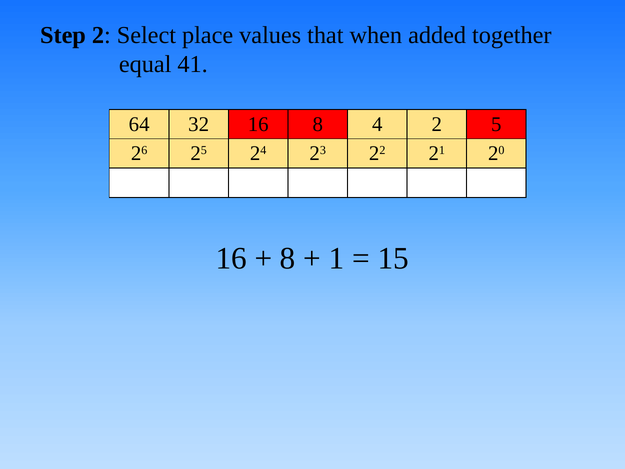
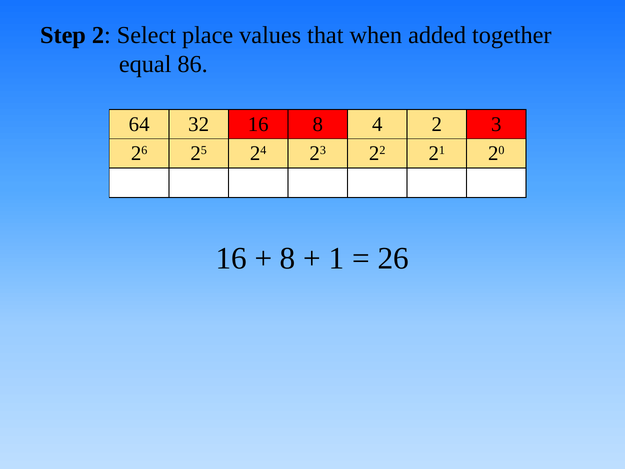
41: 41 -> 86
5: 5 -> 3
15 at (393, 258): 15 -> 26
